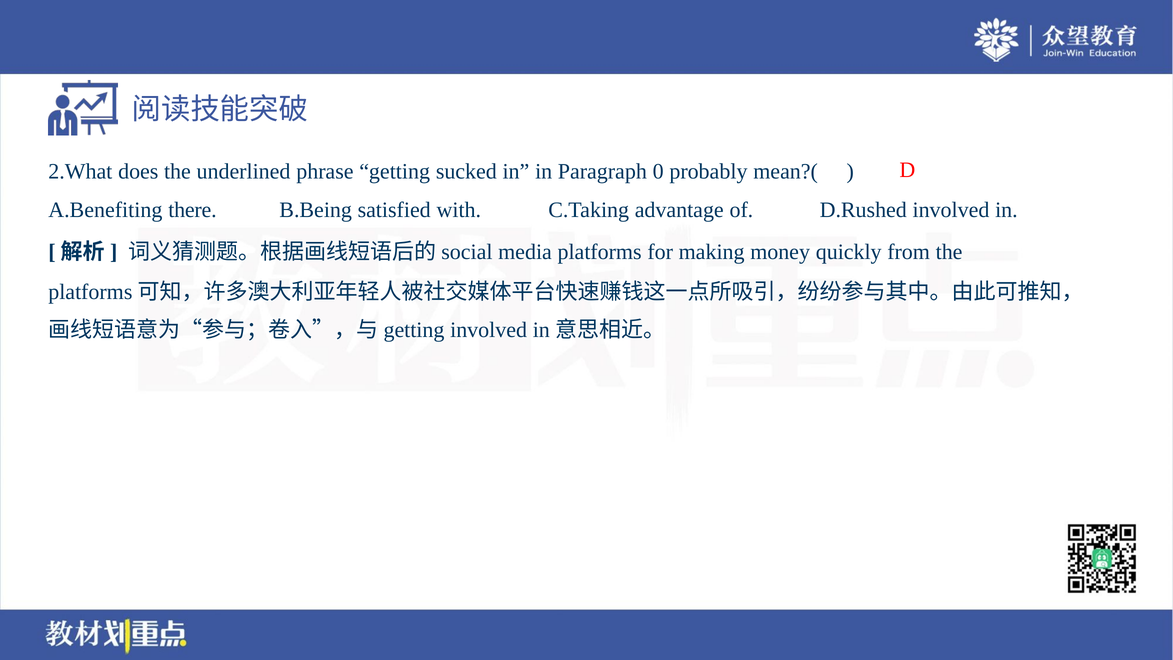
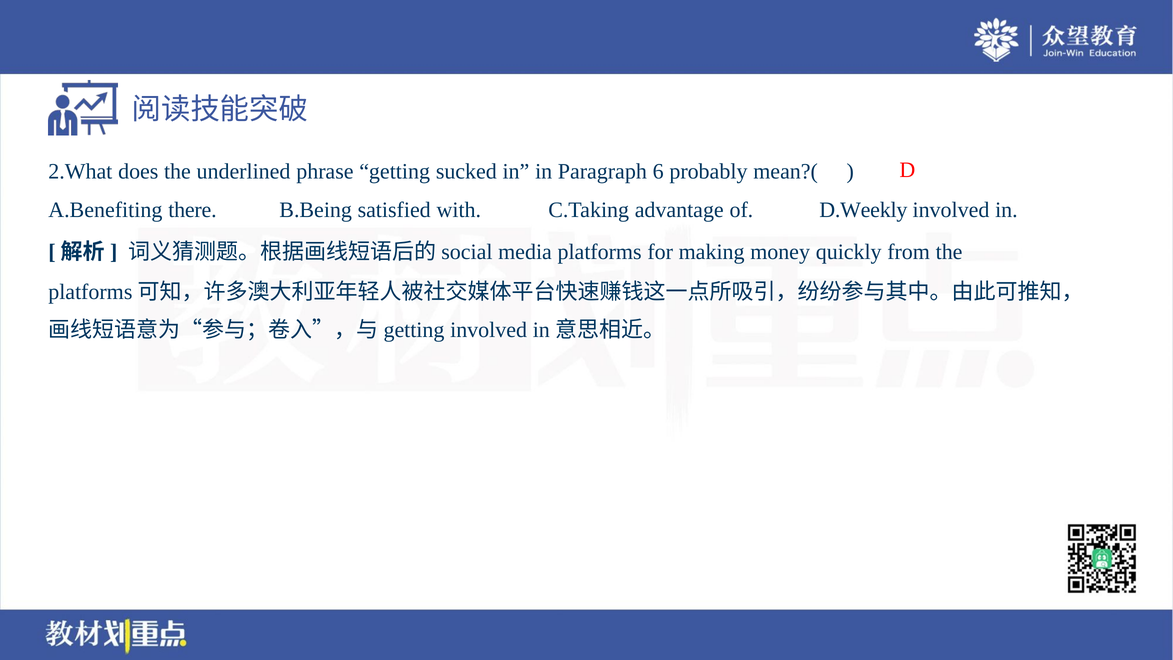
0: 0 -> 6
D.Rushed: D.Rushed -> D.Weekly
